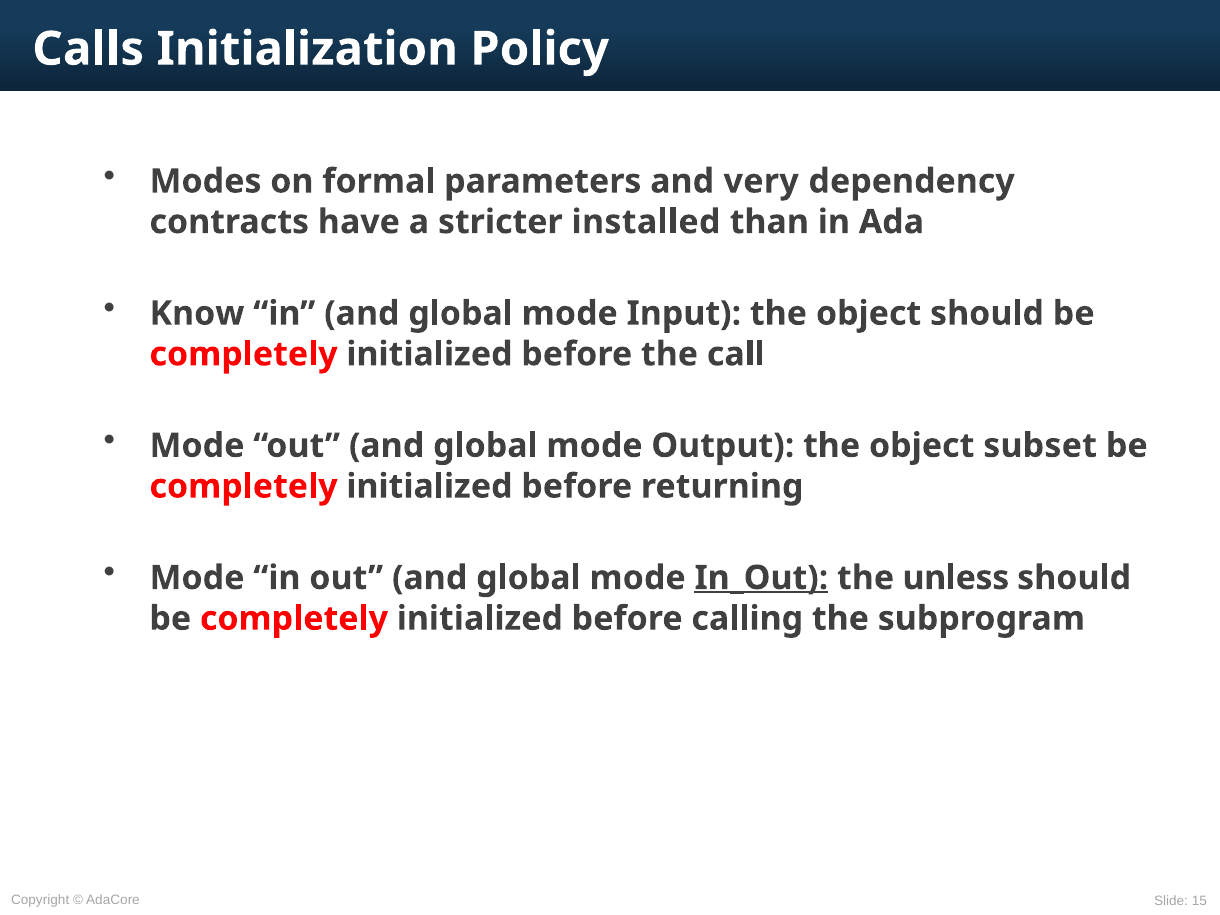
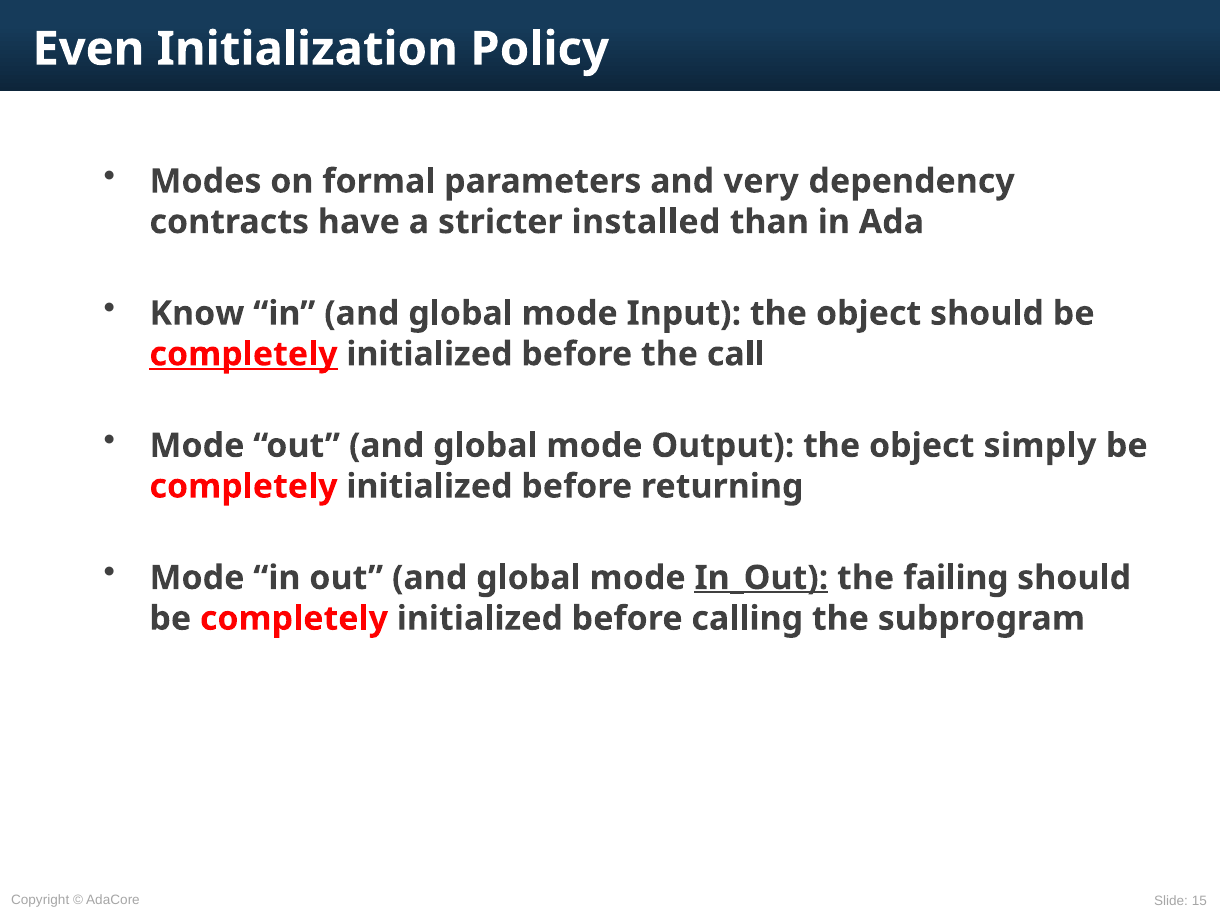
Calls: Calls -> Even
completely at (244, 354) underline: none -> present
subset: subset -> simply
unless: unless -> failing
